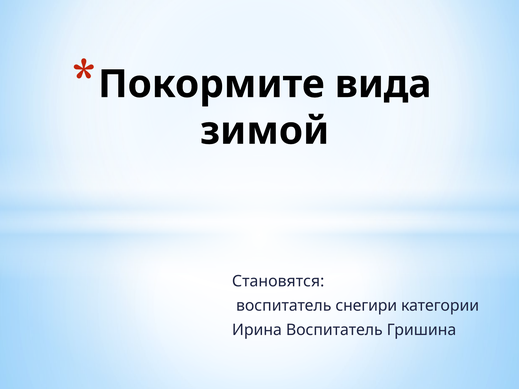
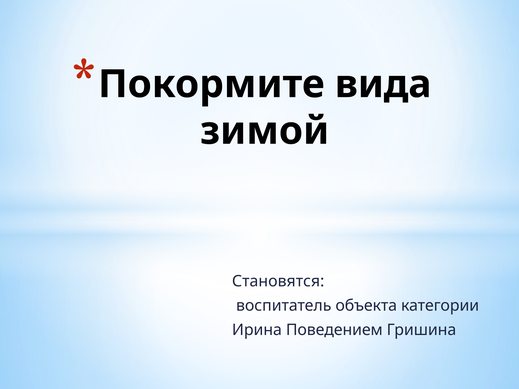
снегири: снегири -> объекта
Ирина Воспитатель: Воспитатель -> Поведением
